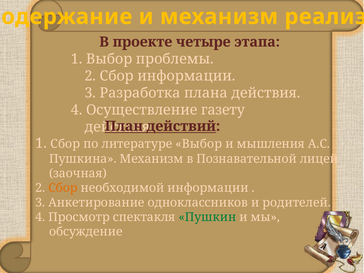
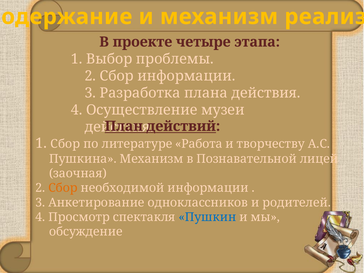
газету: газету -> музеи
литературе Выбор: Выбор -> Работа
мышления: мышления -> творчеству
Пушкин colour: green -> blue
